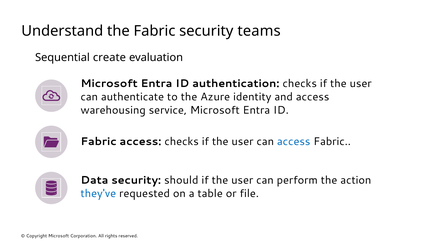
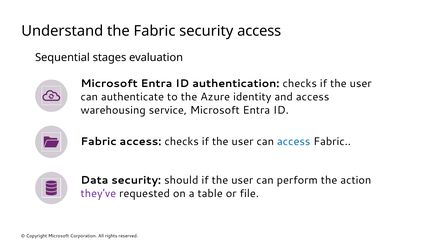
security teams: teams -> access
create: create -> stages
they've colour: blue -> purple
